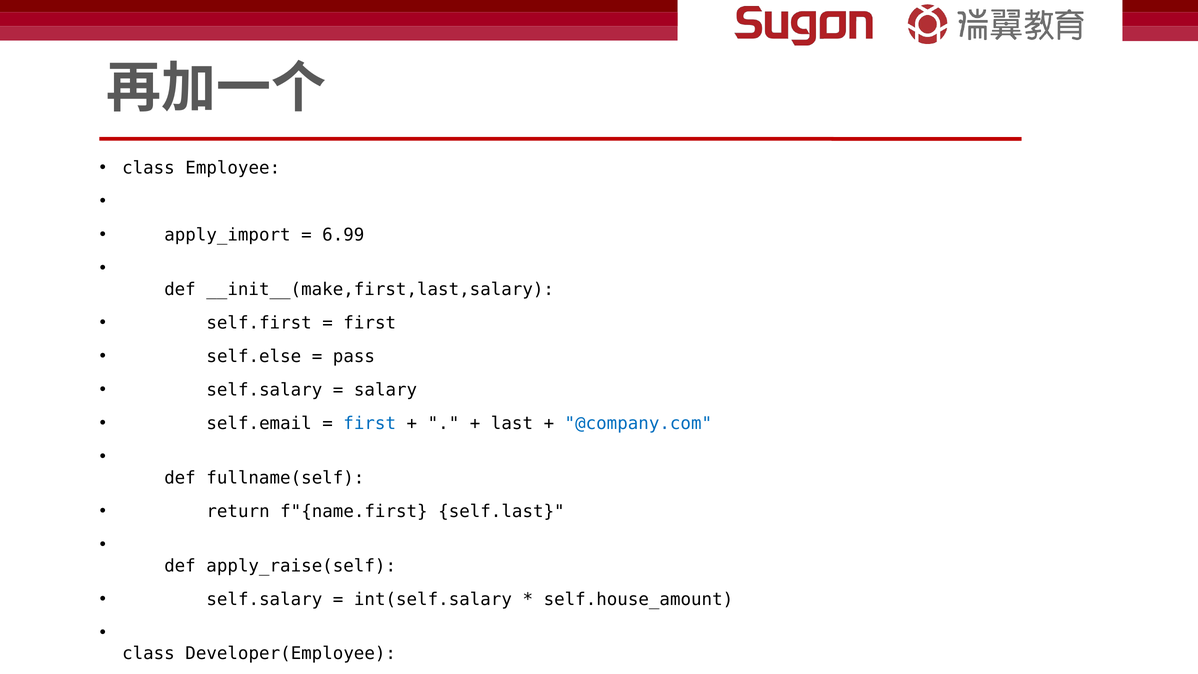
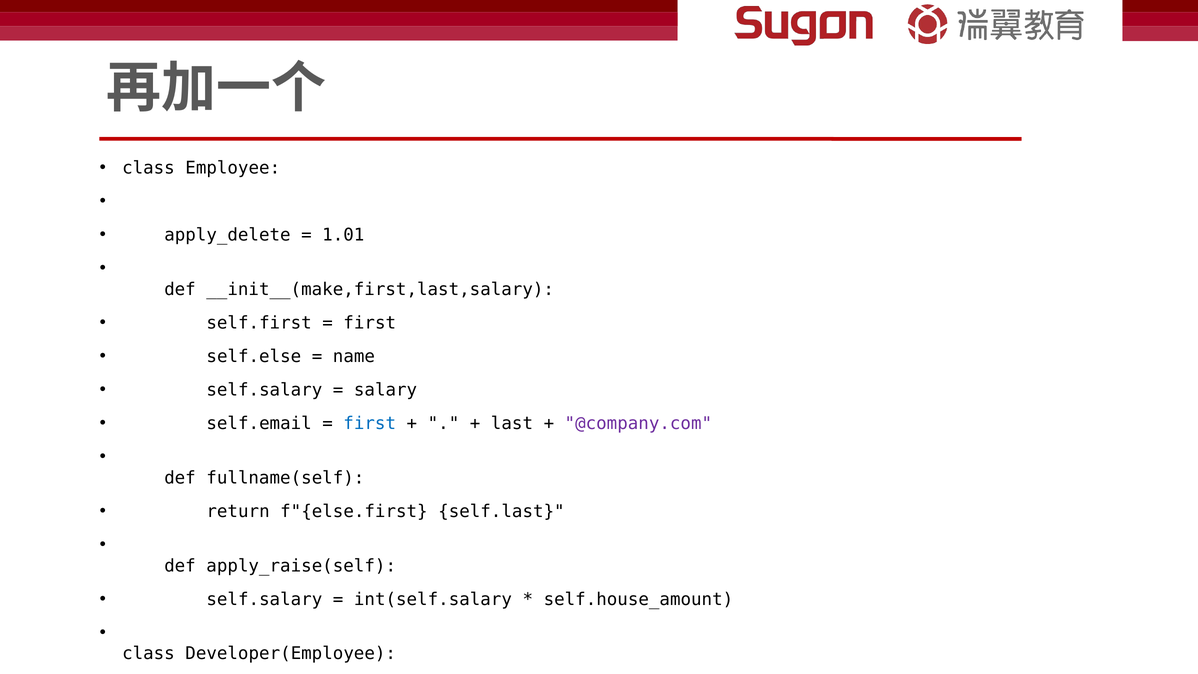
apply_import: apply_import -> apply_delete
6.99: 6.99 -> 1.01
pass: pass -> name
@company.com colour: blue -> purple
f"{name.first: f"{name.first -> f"{else.first
